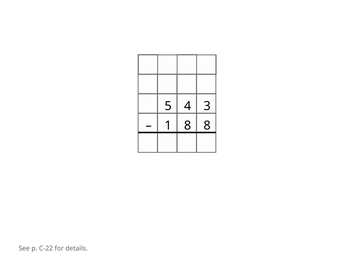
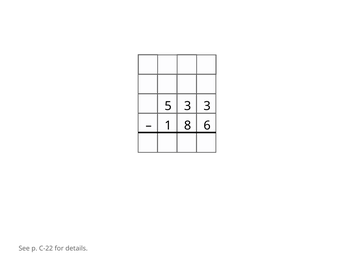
5 4: 4 -> 3
8 8: 8 -> 6
